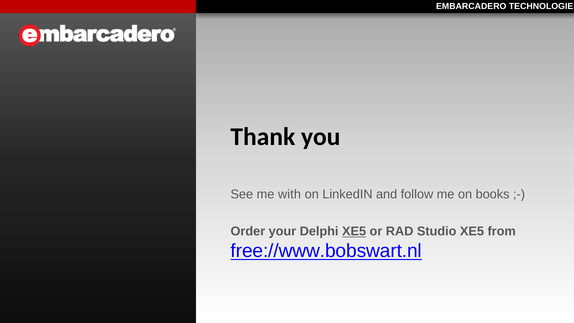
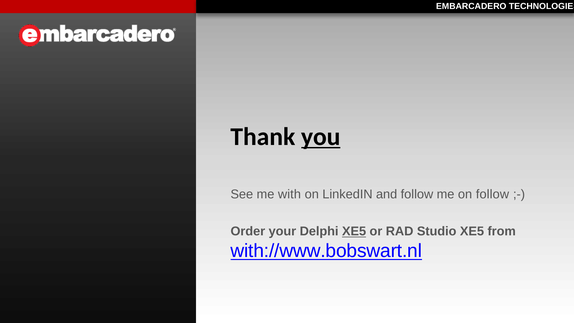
you underline: none -> present
on books: books -> follow
free://www.bobswart.nl: free://www.bobswart.nl -> with://www.bobswart.nl
